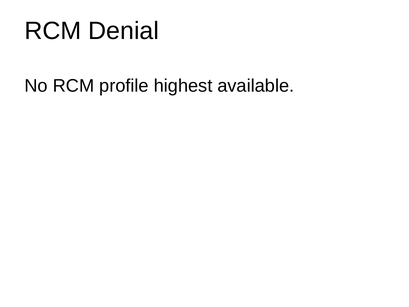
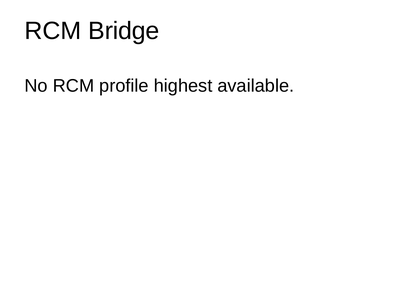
Denial: Denial -> Bridge
